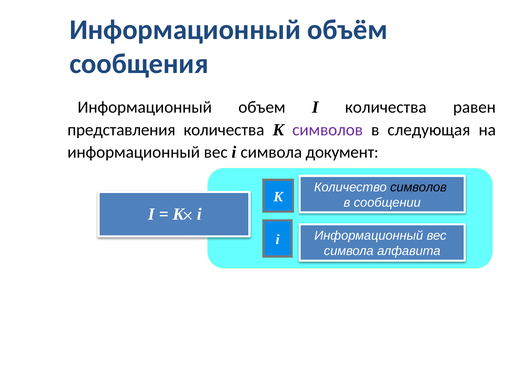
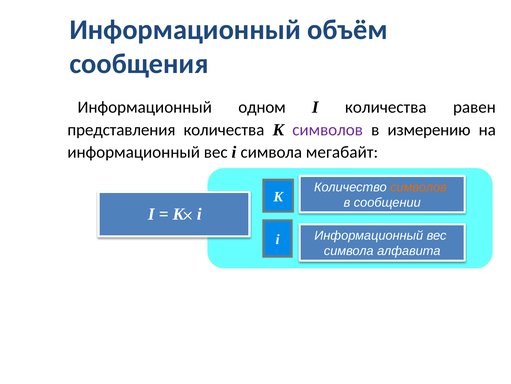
объем: объем -> одном
следующая: следующая -> измерению
документ: документ -> мегабайт
символов at (418, 187) colour: black -> orange
